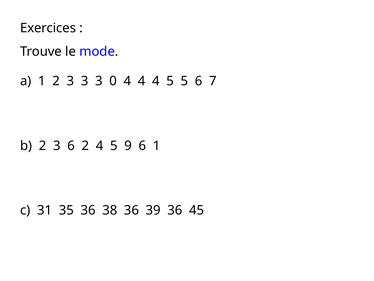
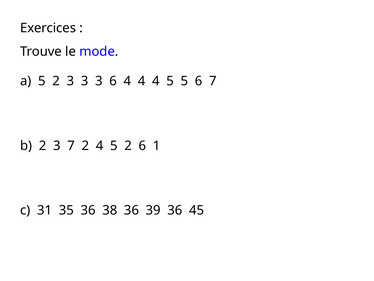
a 1: 1 -> 5
3 0: 0 -> 6
3 6: 6 -> 7
4 5 9: 9 -> 2
